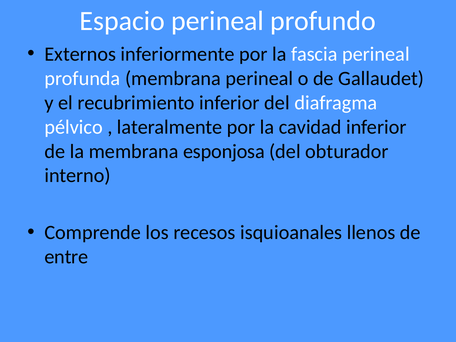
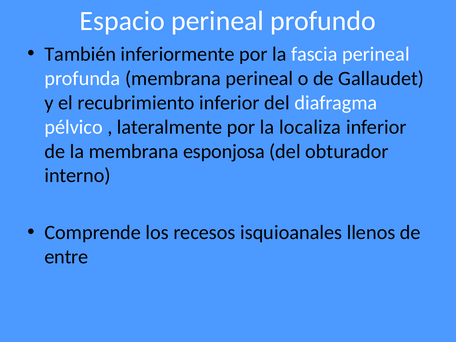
Externos: Externos -> También
cavidad: cavidad -> localiza
